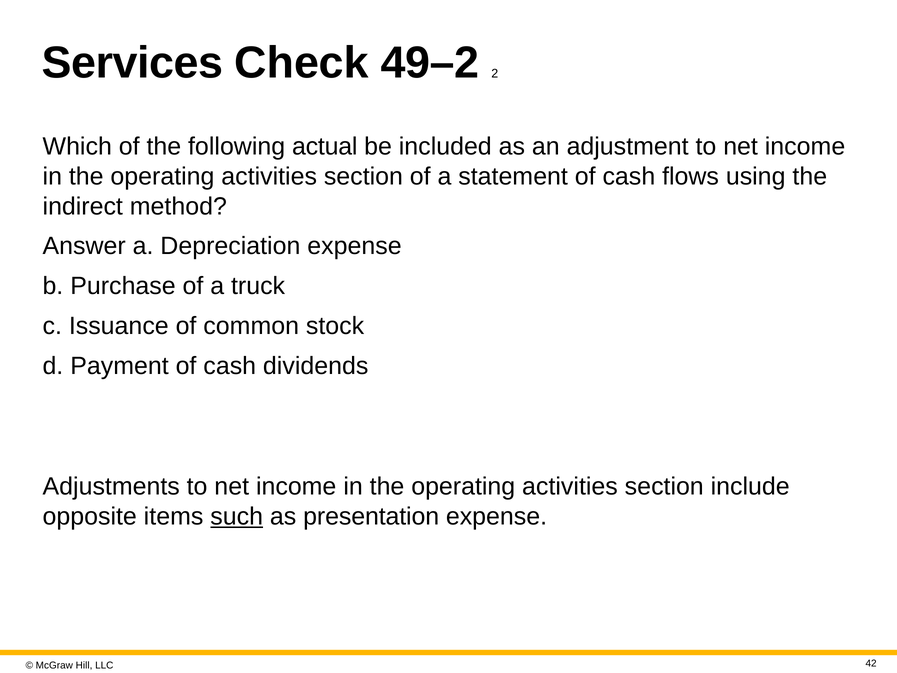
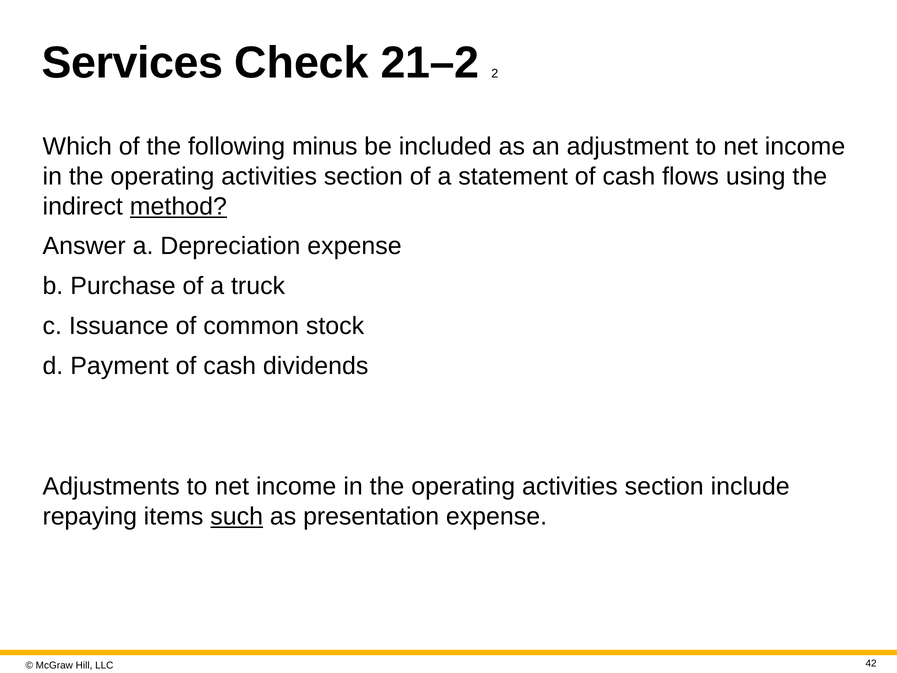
49–2: 49–2 -> 21–2
actual: actual -> minus
method underline: none -> present
opposite: opposite -> repaying
